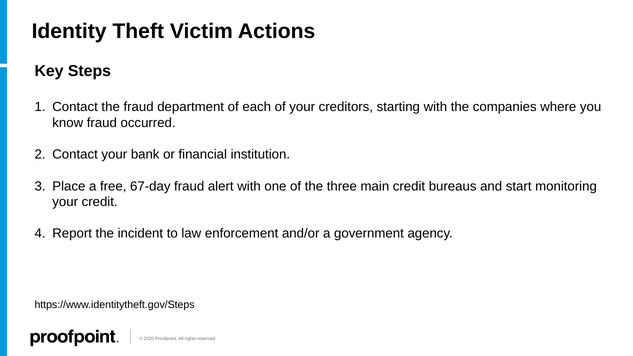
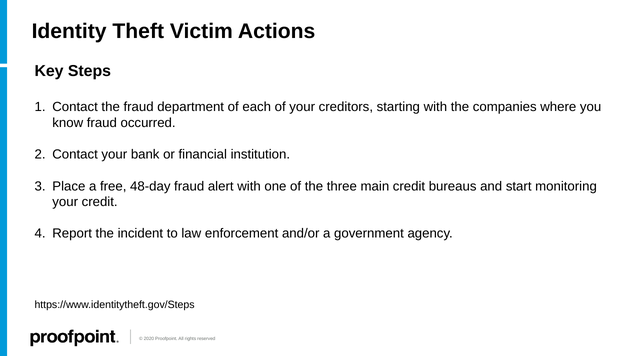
67-day: 67-day -> 48-day
